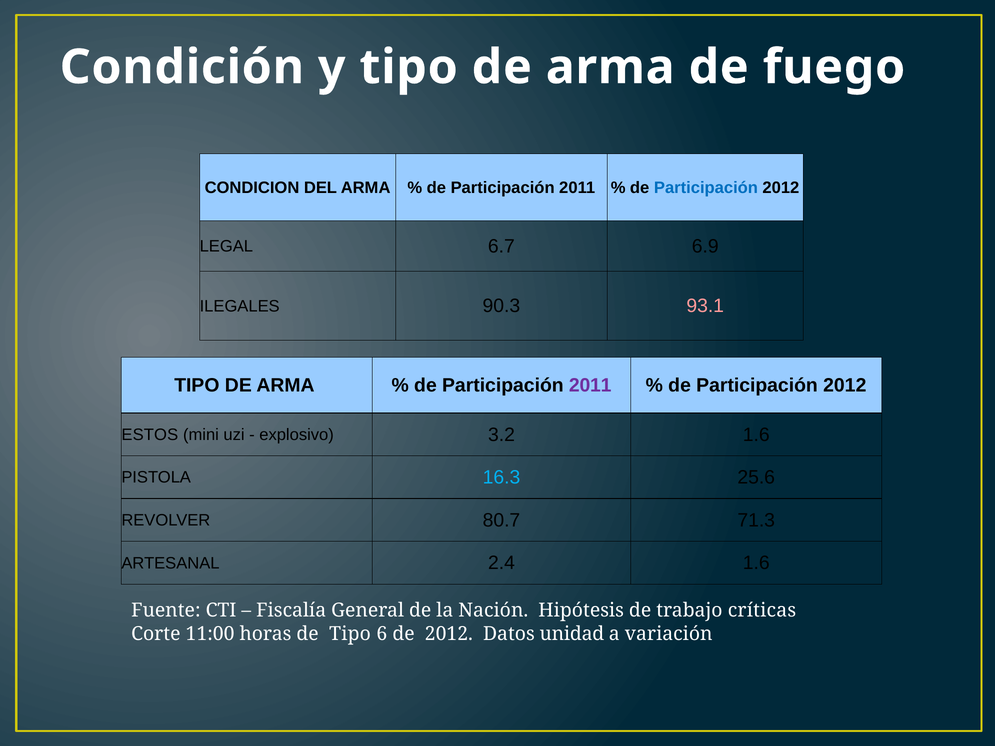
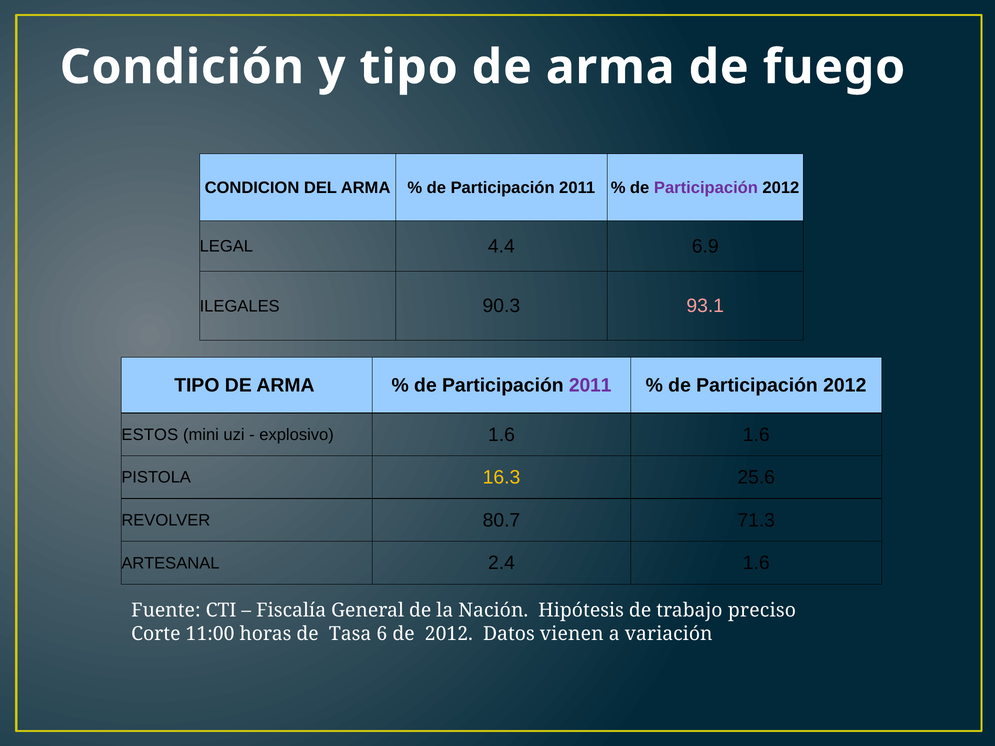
Participación at (706, 188) colour: blue -> purple
6.7: 6.7 -> 4.4
explosivo 3.2: 3.2 -> 1.6
16.3 colour: light blue -> yellow
críticas: críticas -> preciso
de Tipo: Tipo -> Tasa
unidad: unidad -> vienen
